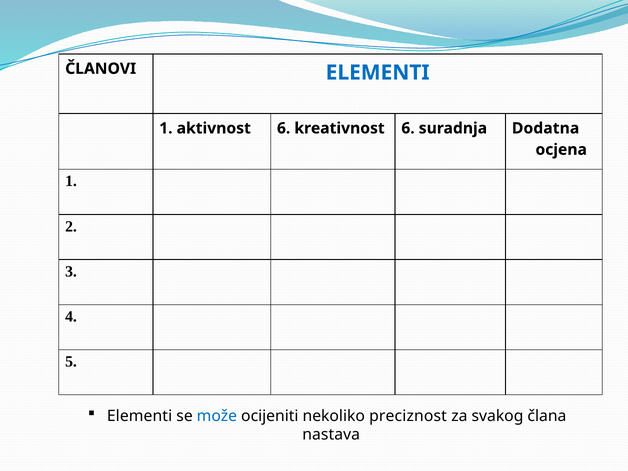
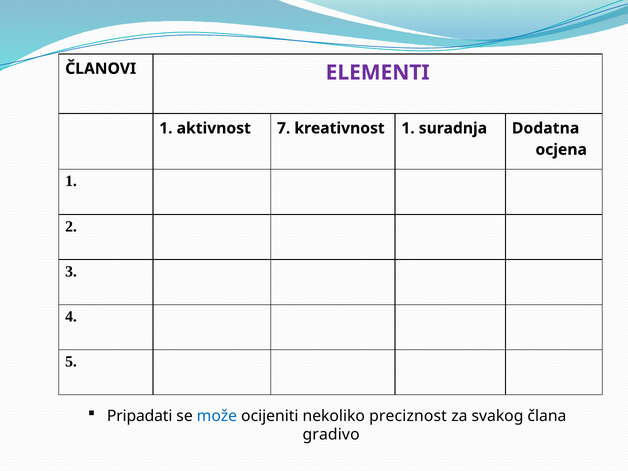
ELEMENTI at (378, 73) colour: blue -> purple
aktivnost 6: 6 -> 7
kreativnost 6: 6 -> 1
Elementi at (140, 416): Elementi -> Pripadati
nastava: nastava -> gradivo
